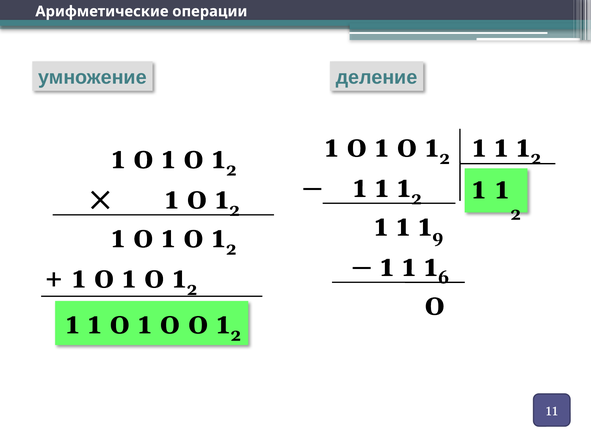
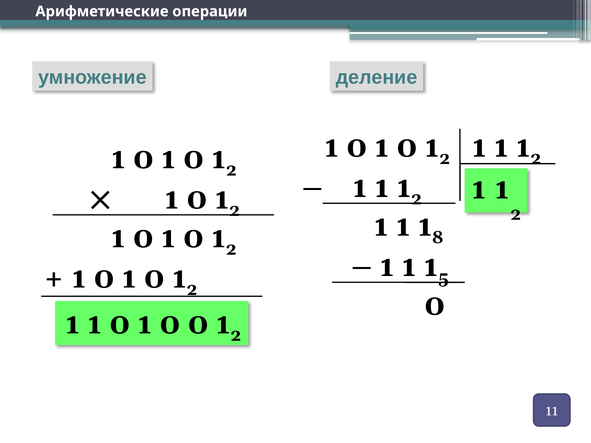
9: 9 -> 8
6: 6 -> 5
